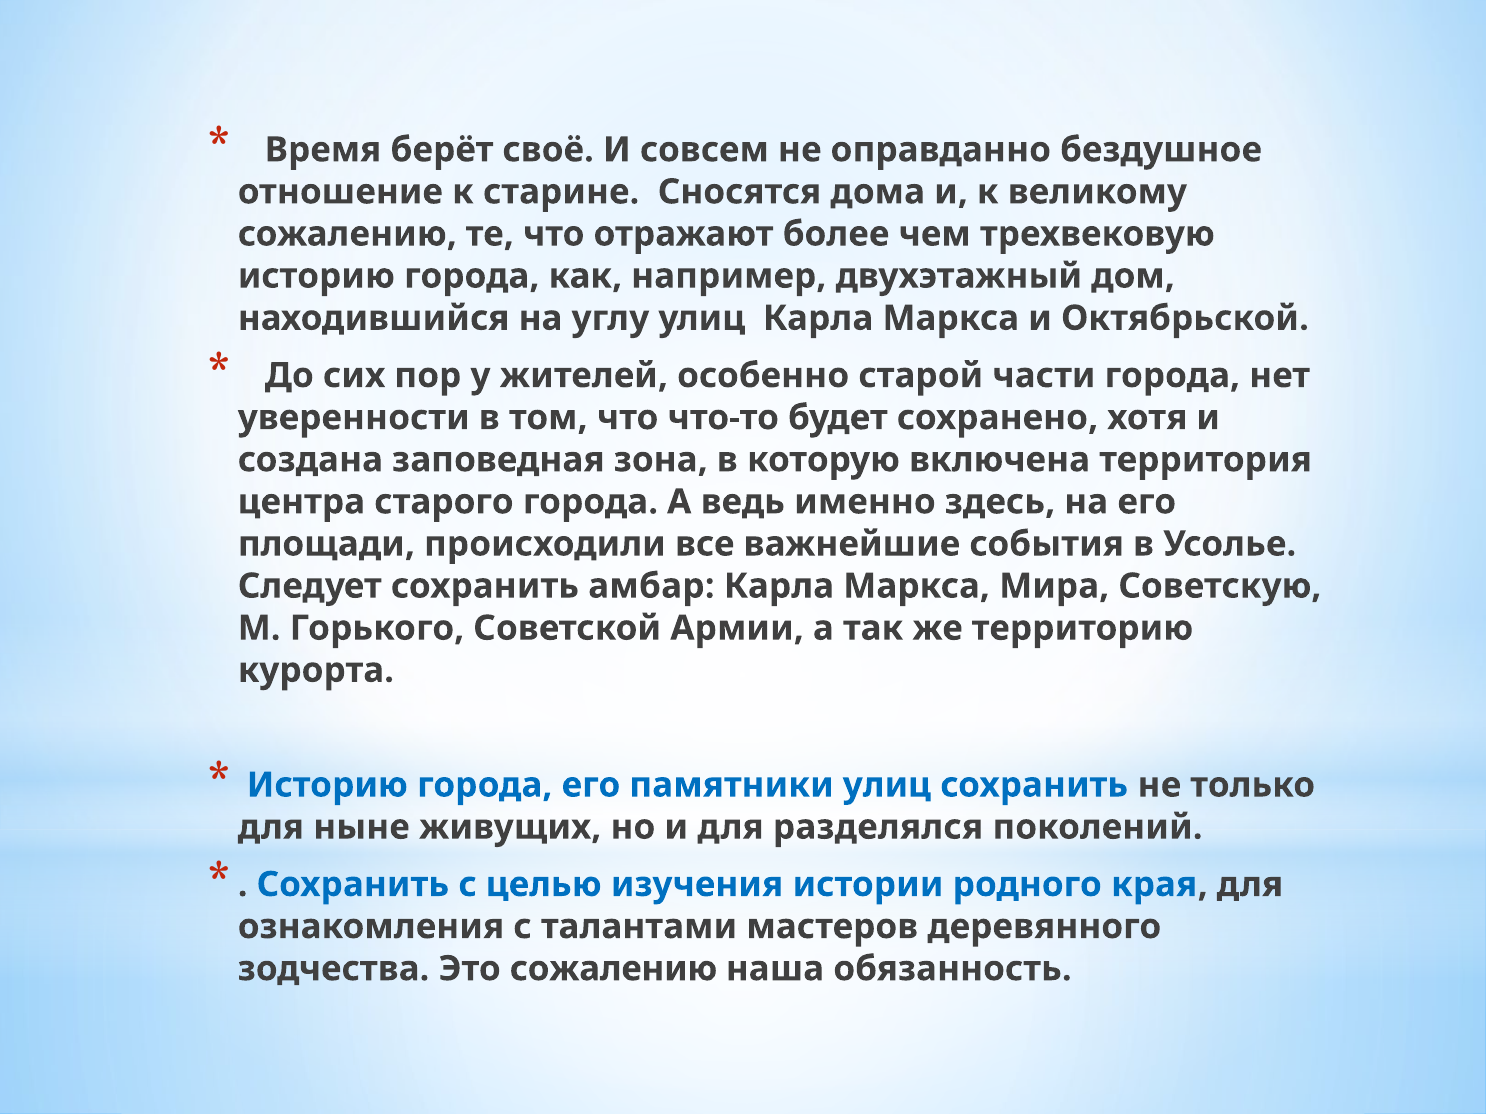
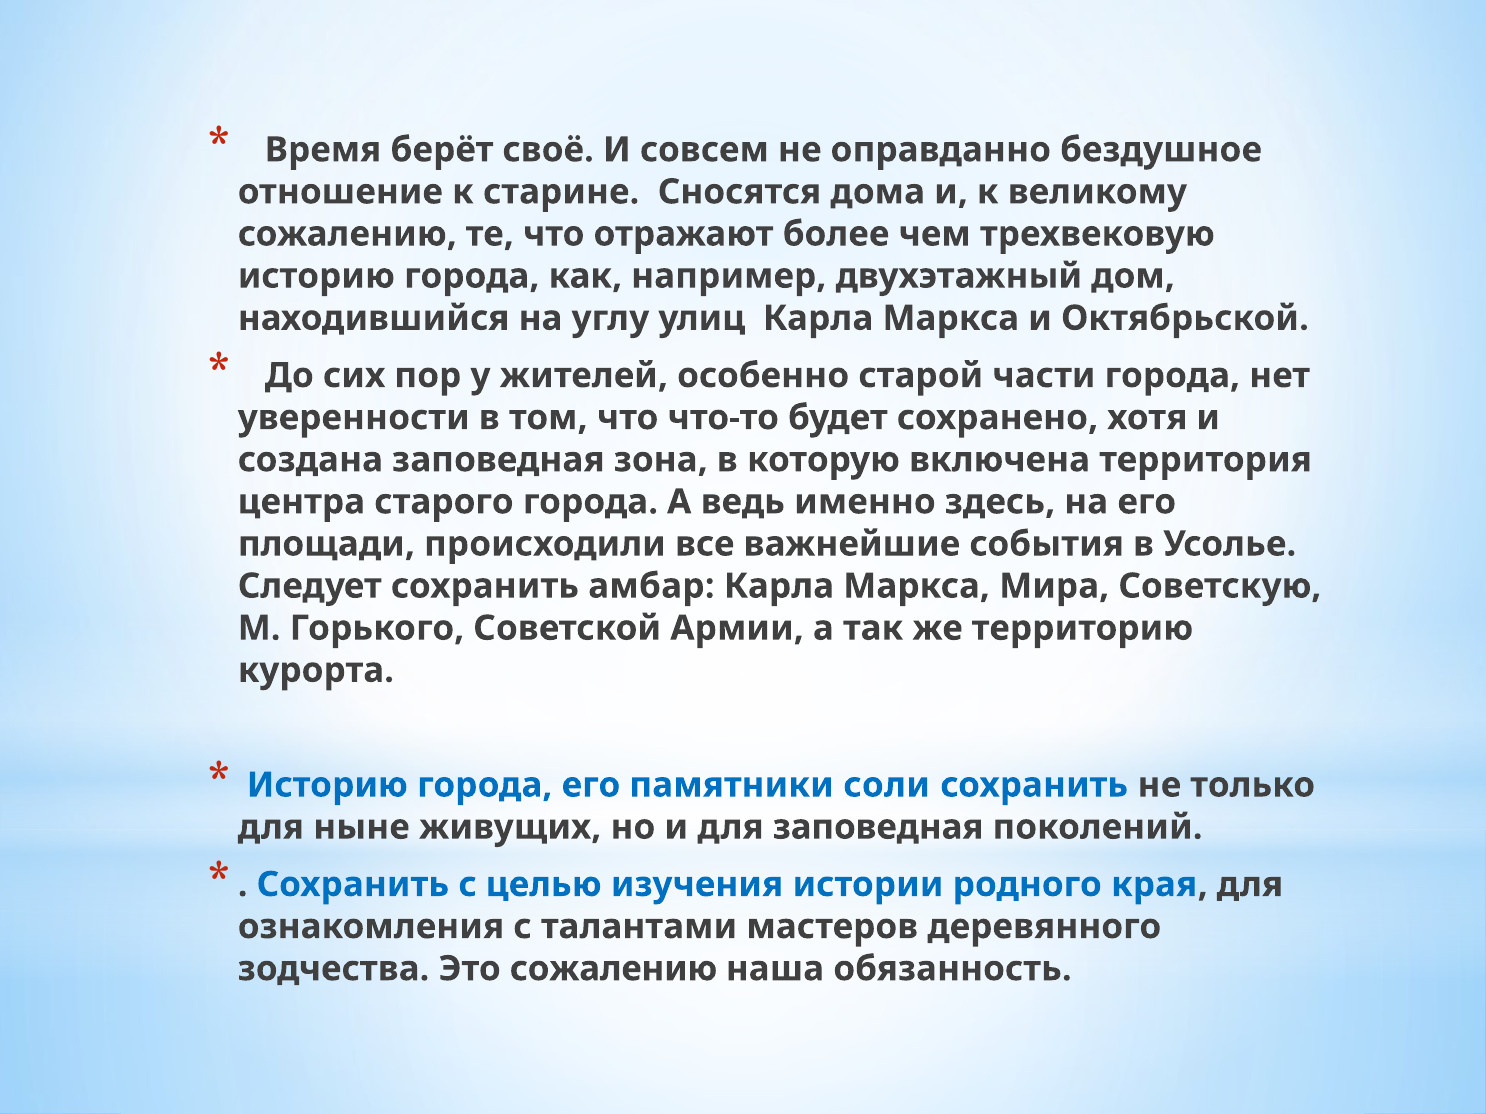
памятники улиц: улиц -> соли
для разделялся: разделялся -> заповедная
